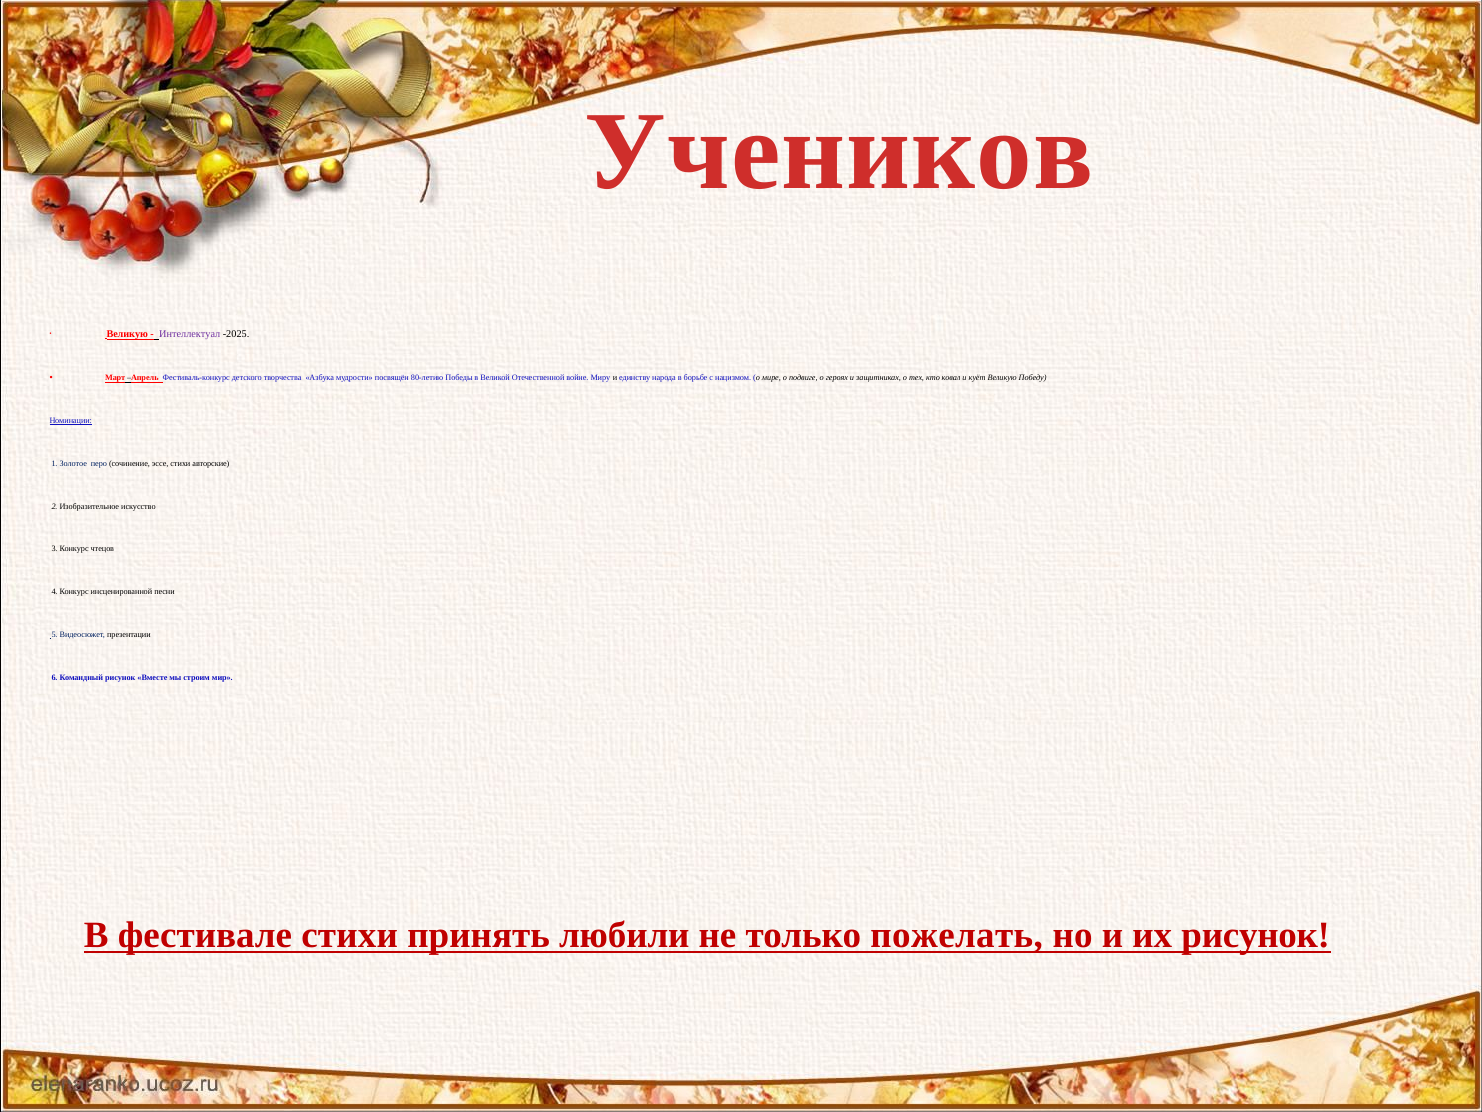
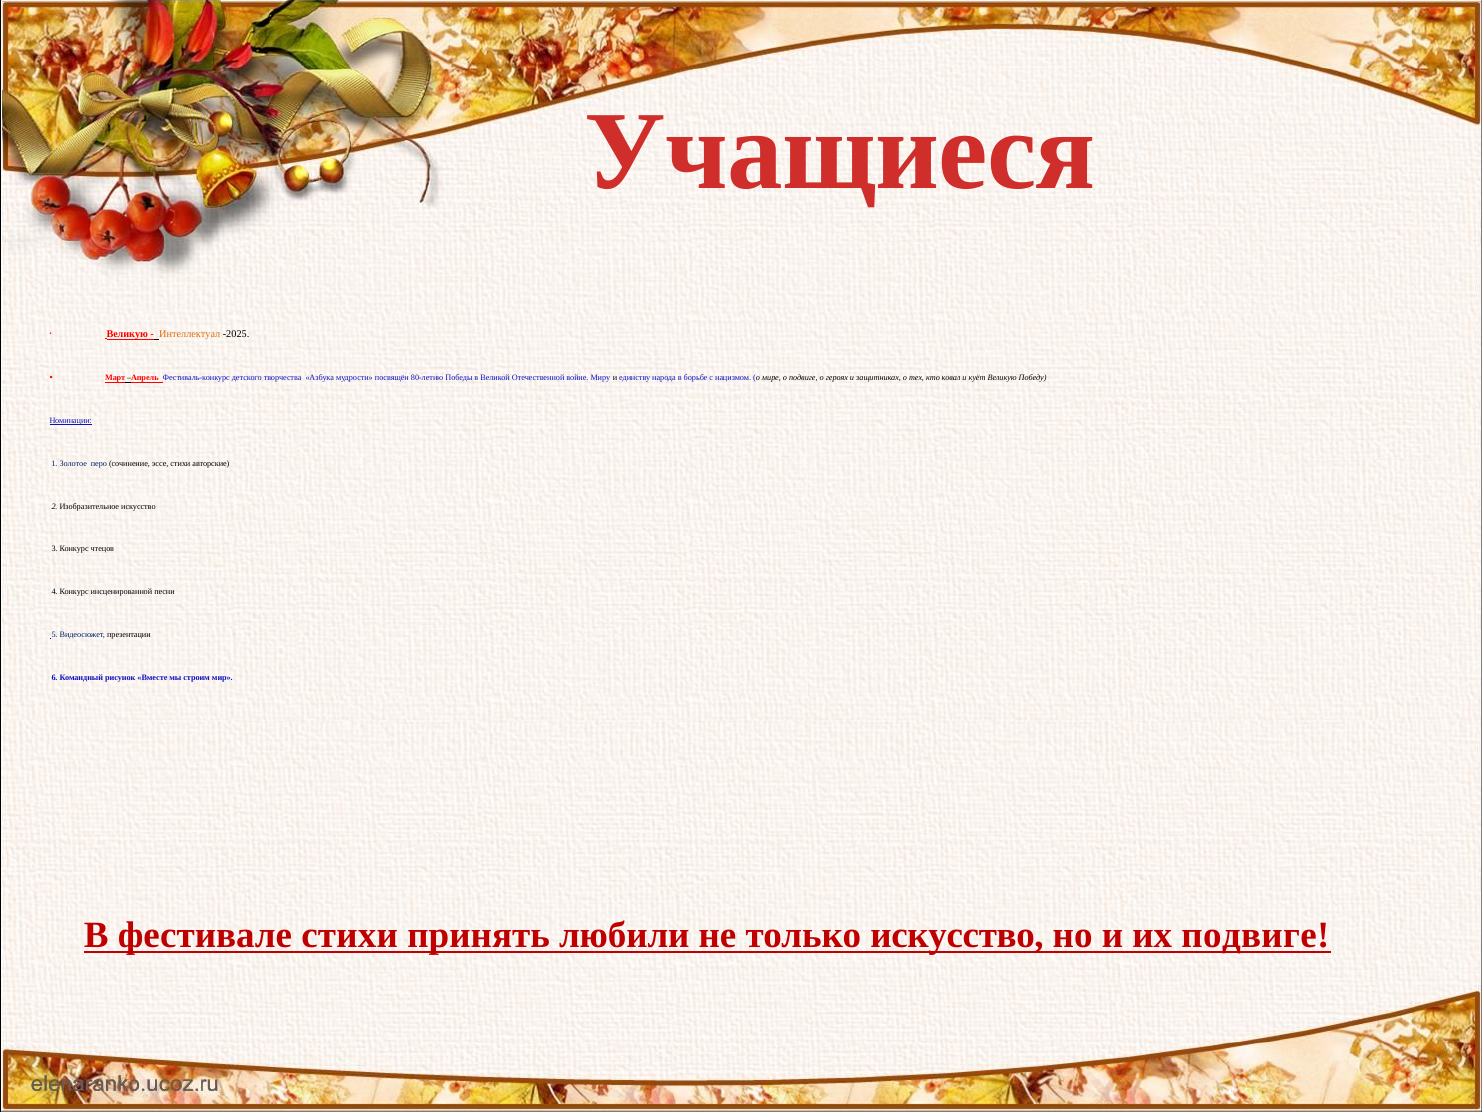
Учеников: Учеников -> Учащиеся
Интеллектуал colour: purple -> orange
только пожелать: пожелать -> искусство
их рисунок: рисунок -> подвиге
